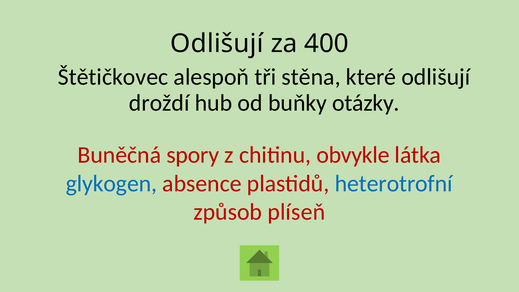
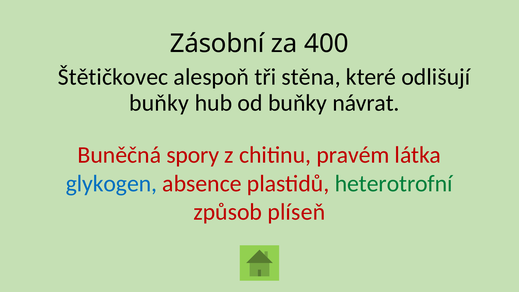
Odlišují at (217, 44): Odlišují -> Zásobní
droždí at (159, 103): droždí -> buňky
otázky: otázky -> návrat
obvykle: obvykle -> pravém
heterotrofní colour: blue -> green
